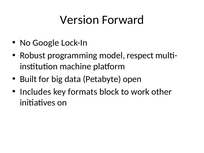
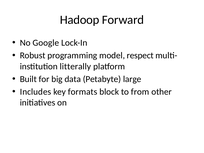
Version: Version -> Hadoop
machine: machine -> litterally
open: open -> large
work: work -> from
